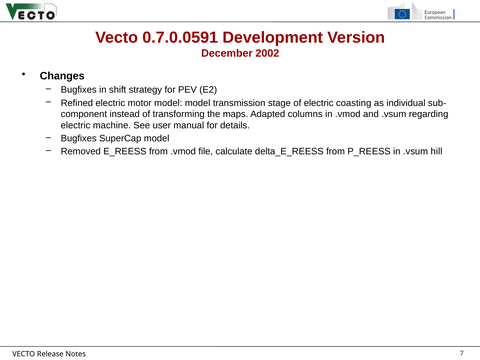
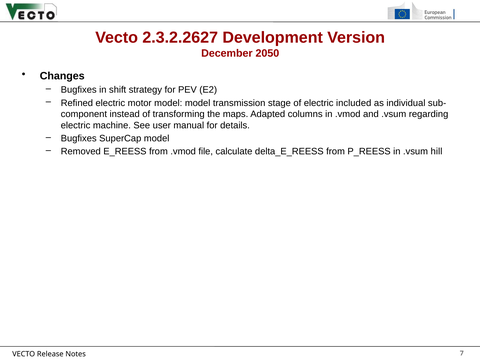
0.7.0.0591: 0.7.0.0591 -> 2.3.2.2627
2002: 2002 -> 2050
coasting: coasting -> included
